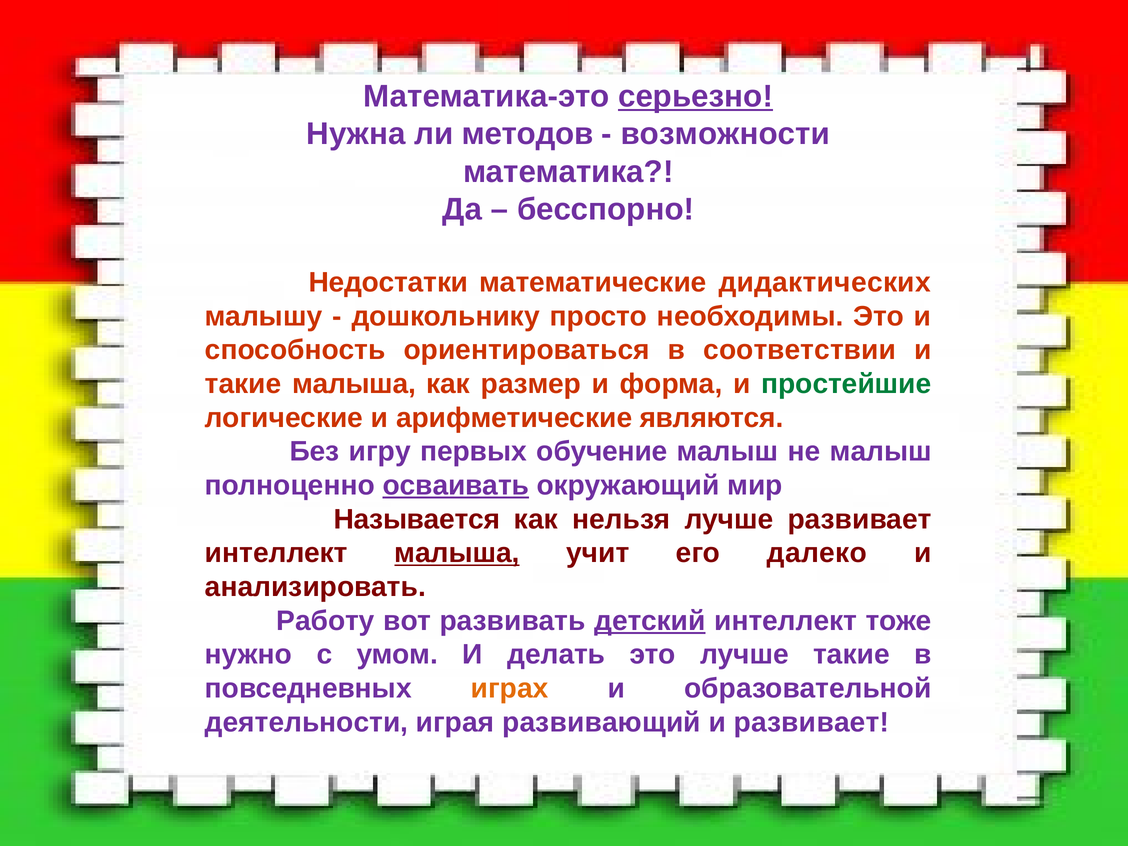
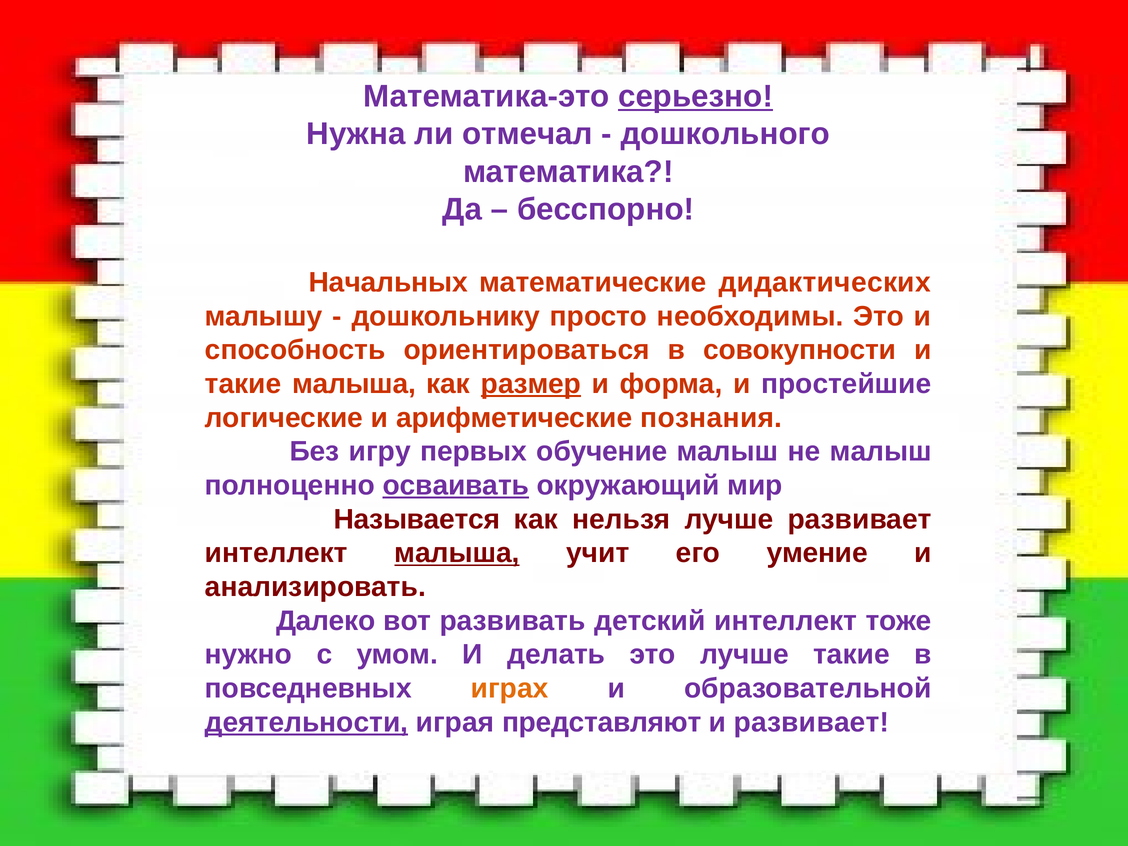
методов: методов -> отмечал
возможности: возможности -> дошкольного
Недостатки: Недостатки -> Начальных
соответствии: соответствии -> совокупности
размер underline: none -> present
простейшие colour: green -> purple
являются: являются -> познания
далеко: далеко -> умение
Работу: Работу -> Далеко
детский underline: present -> none
деятельности underline: none -> present
развивающий: развивающий -> представляют
